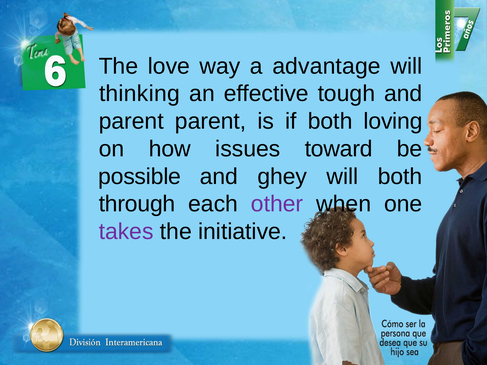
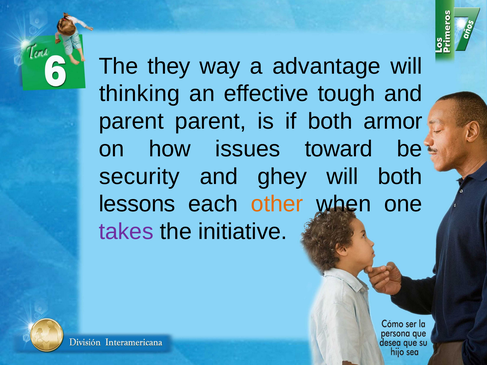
love: love -> they
loving: loving -> armor
possible: possible -> security
through: through -> lessons
other colour: purple -> orange
